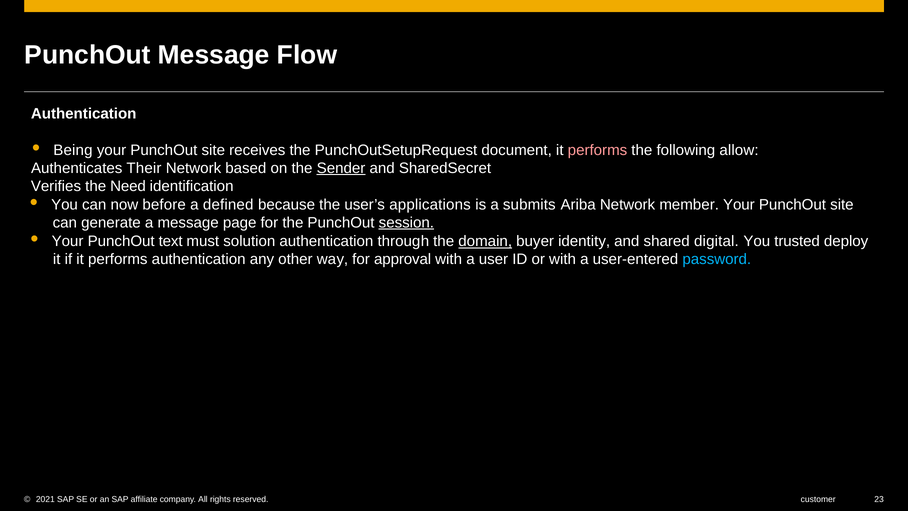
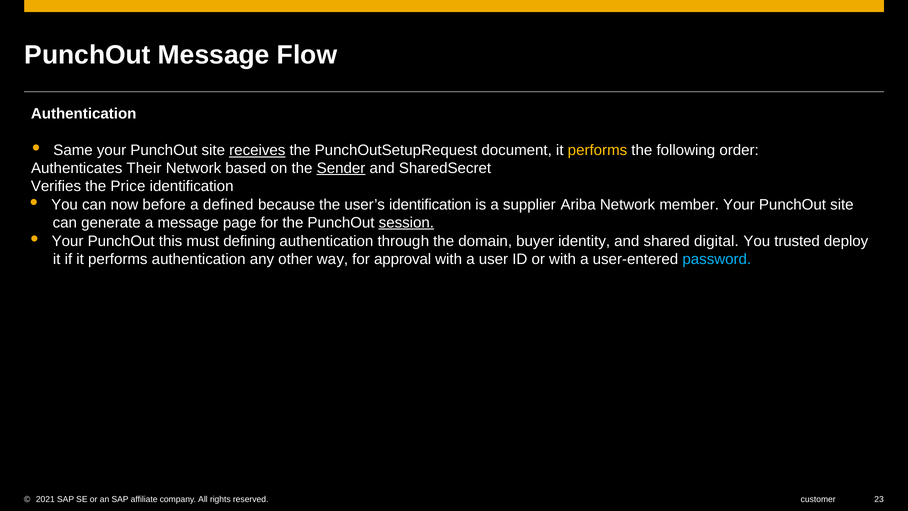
Being: Being -> Same
receives underline: none -> present
performs at (598, 150) colour: pink -> yellow
allow: allow -> order
Need: Need -> Price
user’s applications: applications -> identification
submits: submits -> supplier
text: text -> this
solution: solution -> defining
domain underline: present -> none
